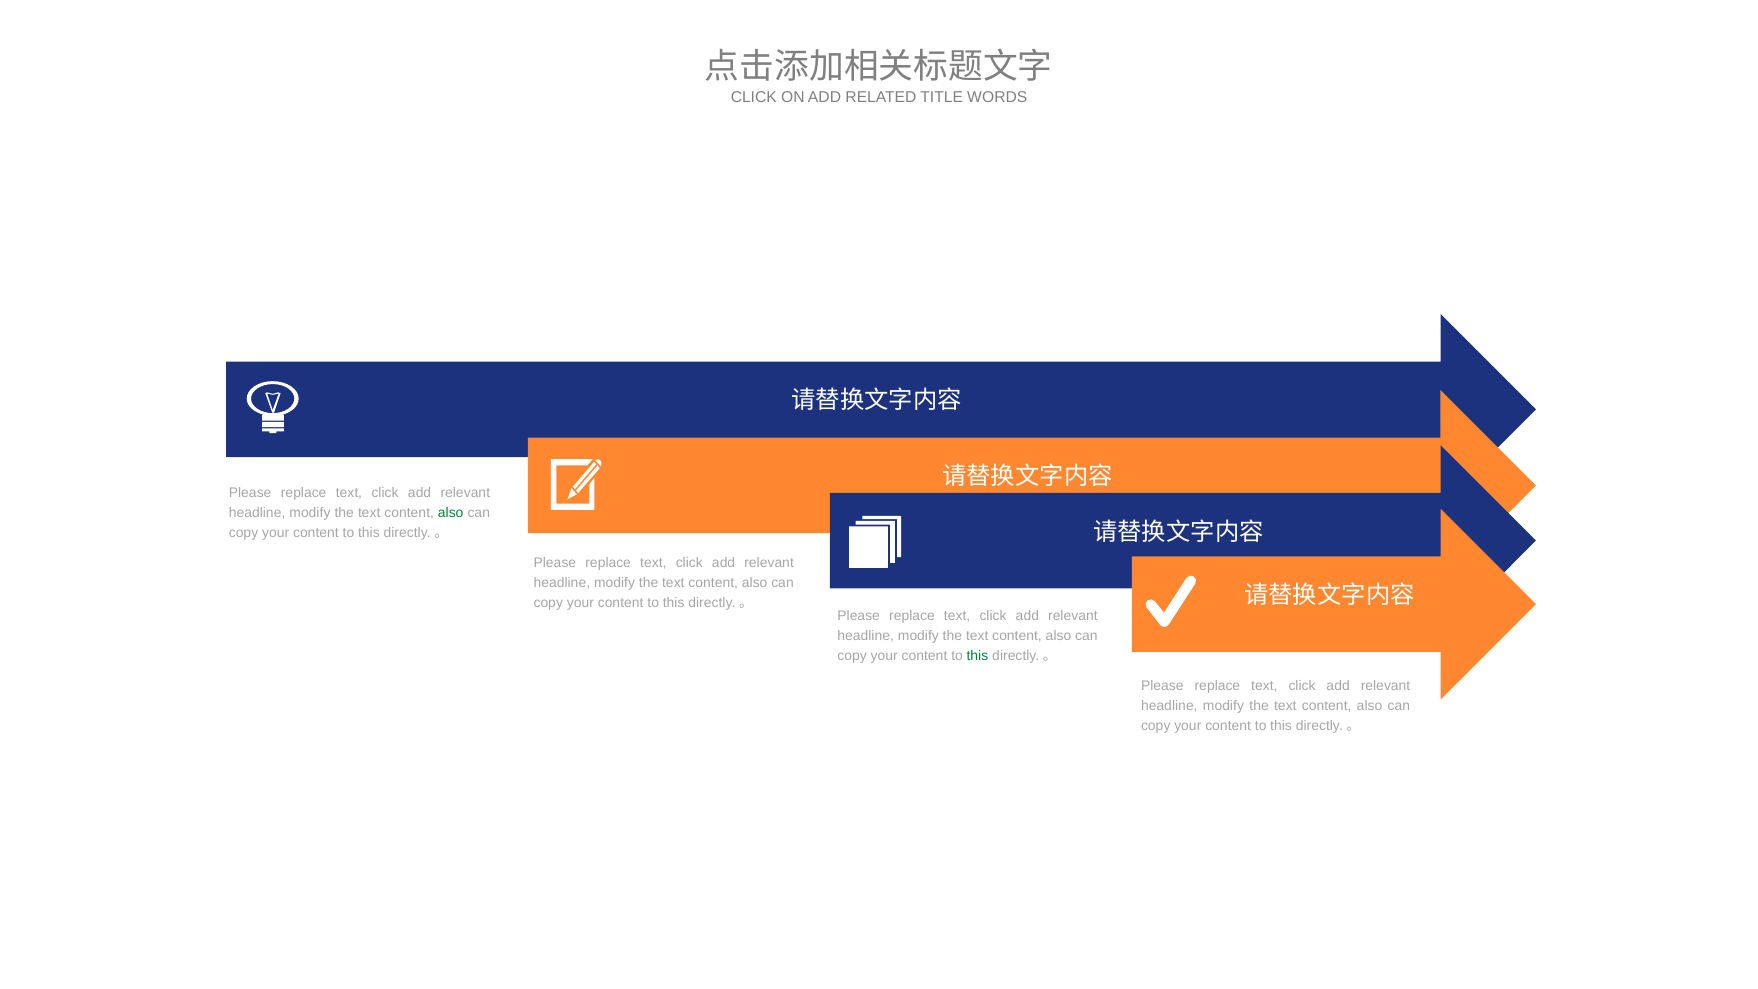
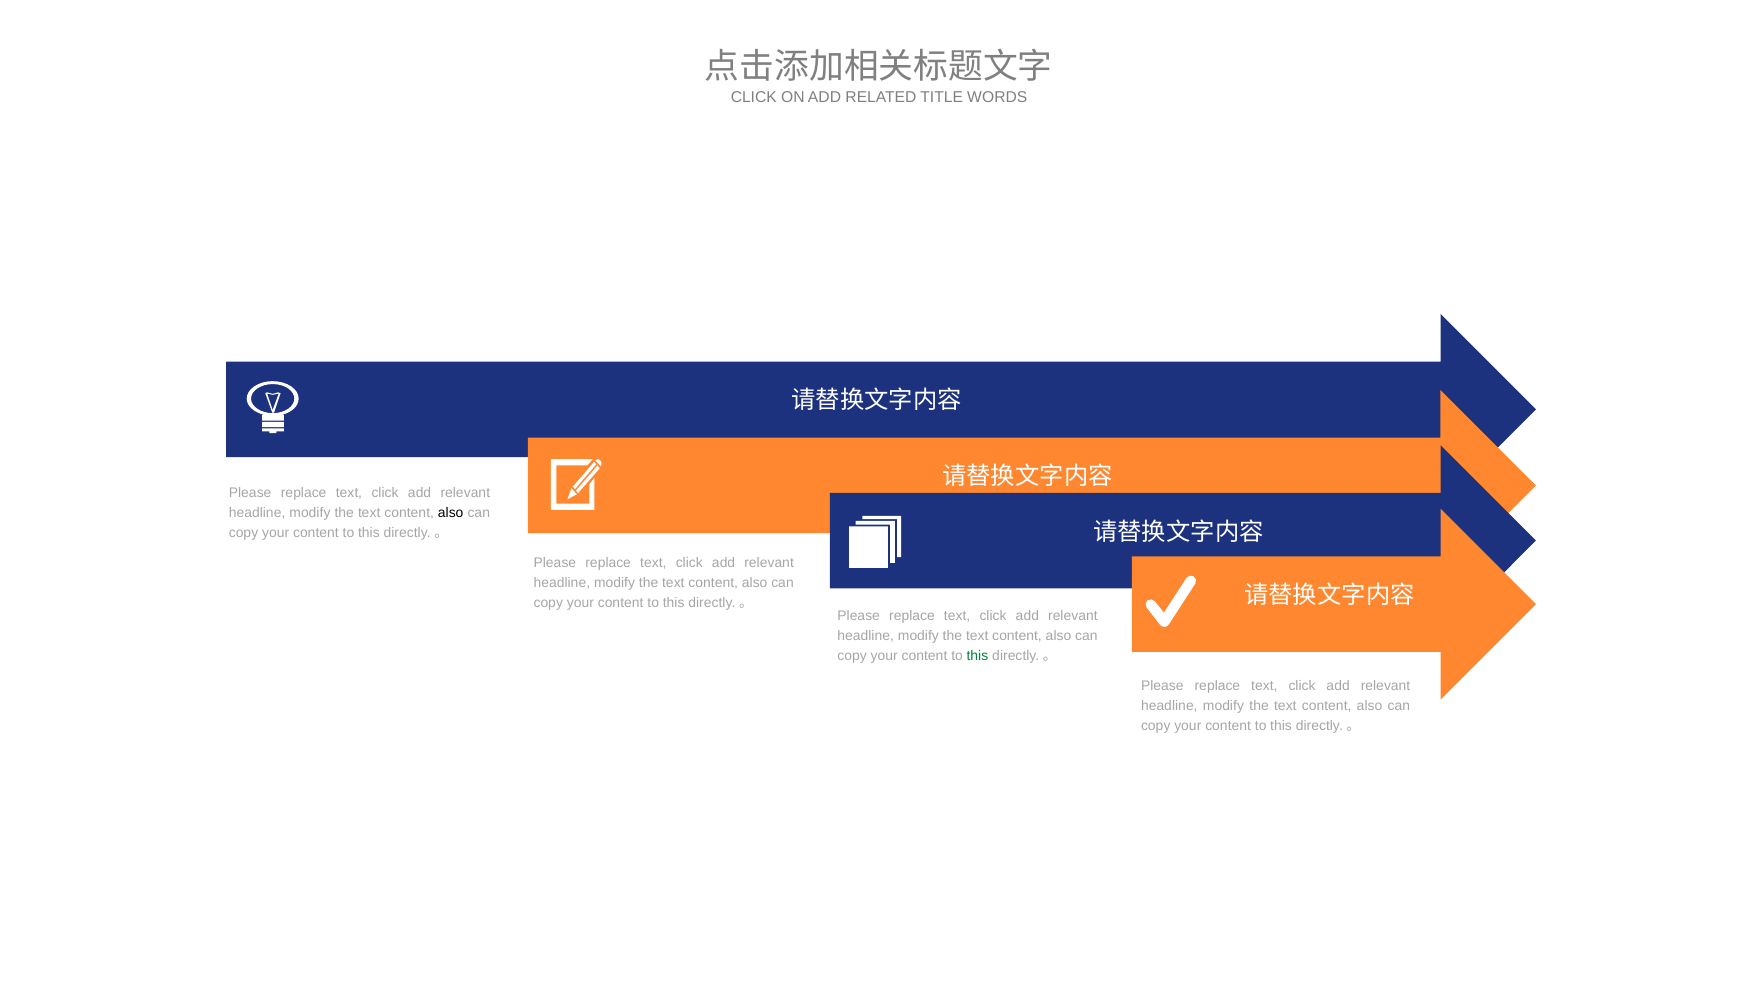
also at (451, 513) colour: green -> black
